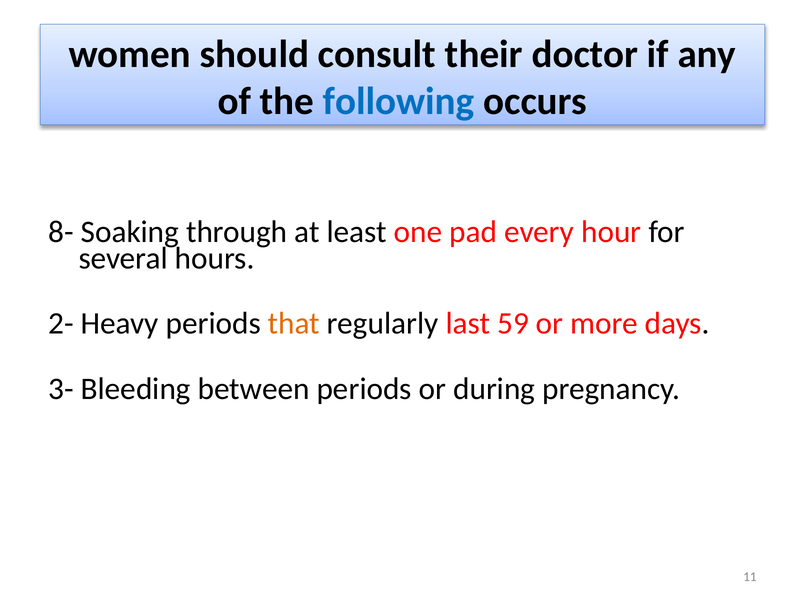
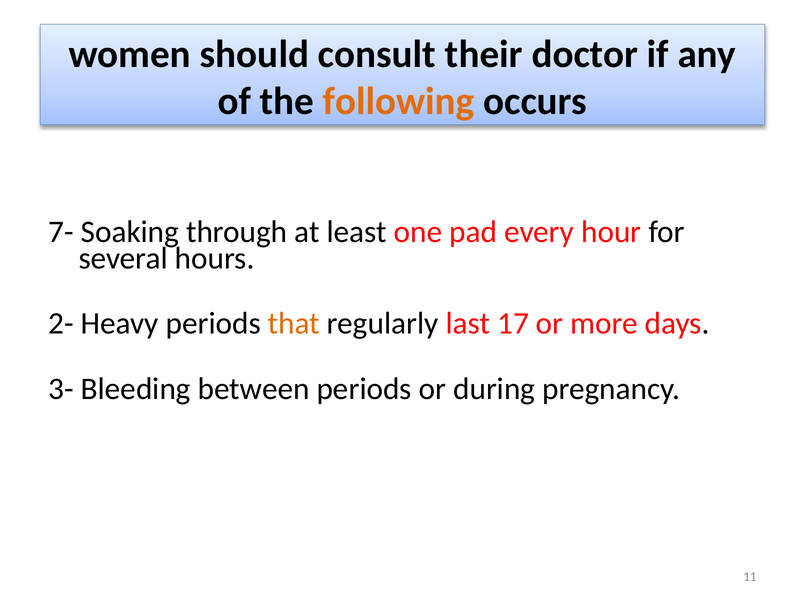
following colour: blue -> orange
8-: 8- -> 7-
59: 59 -> 17
